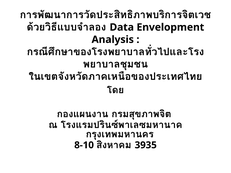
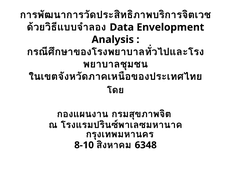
3935: 3935 -> 6348
